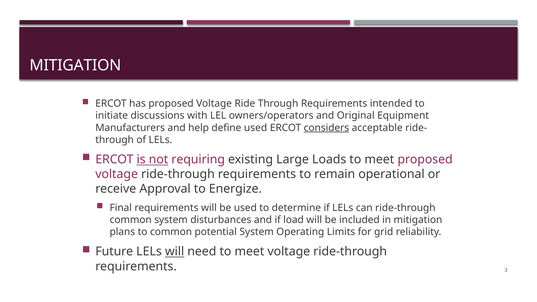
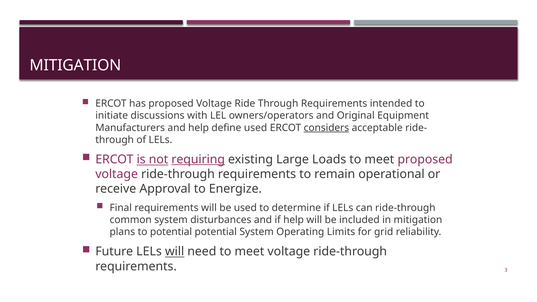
requiring underline: none -> present
if load: load -> help
to common: common -> potential
